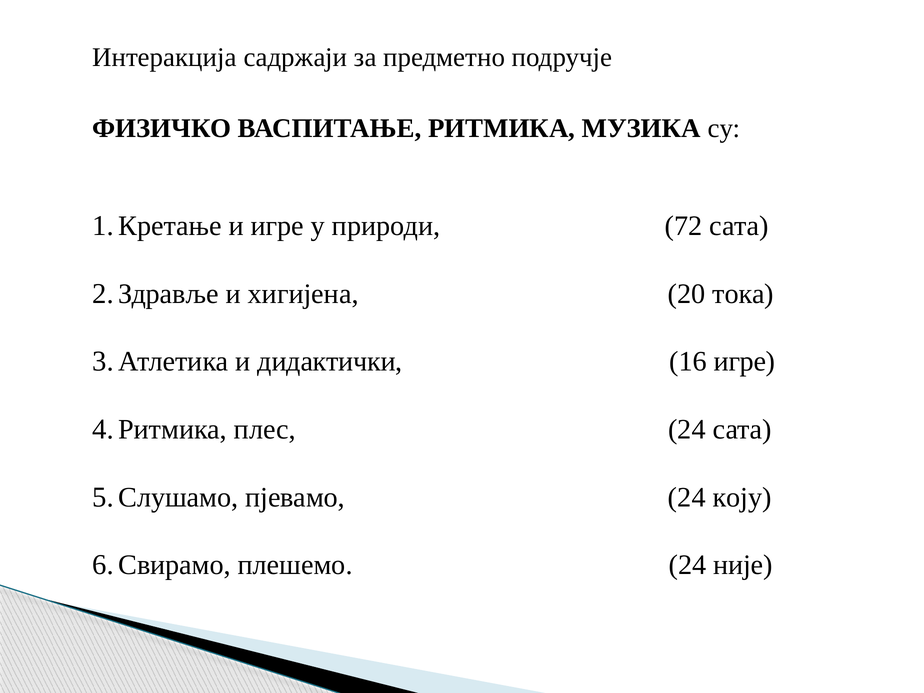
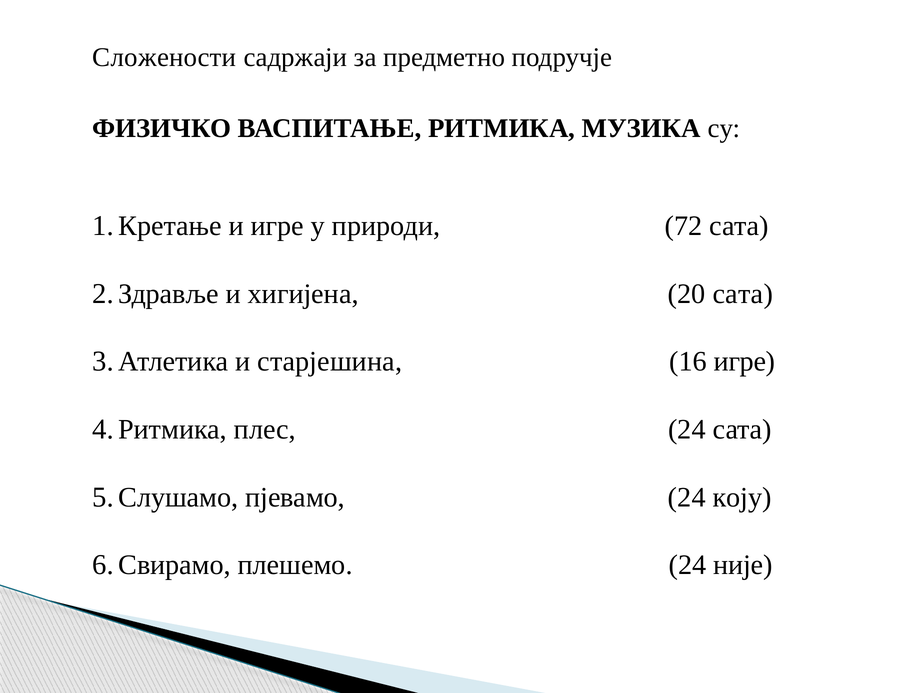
Интеракција: Интеракција -> Сложености
20 тока: тока -> сата
дидактички: дидактички -> старјешина
